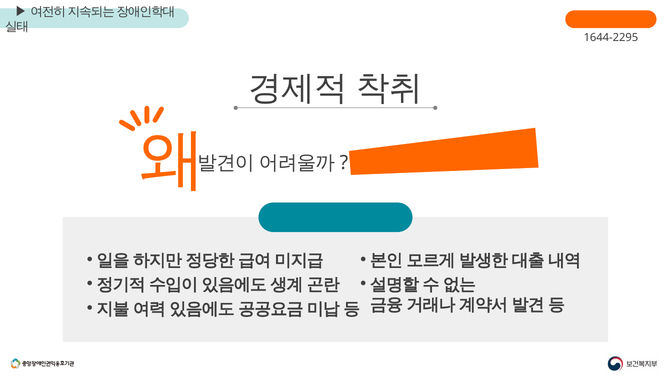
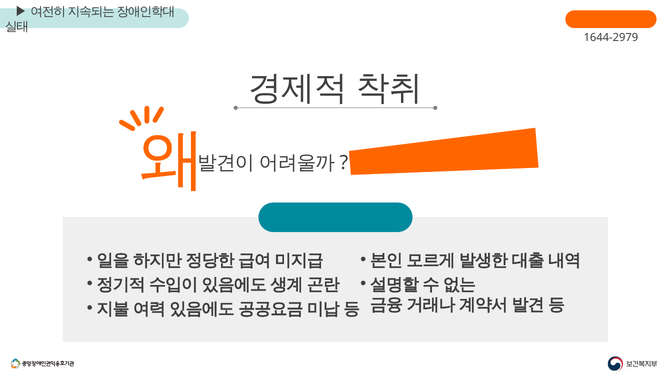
1644-2295: 1644-2295 -> 1644-2979
